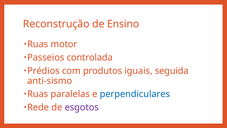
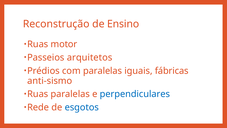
controlada: controlada -> arquitetos
com produtos: produtos -> paralelas
seguida: seguida -> fábricas
esgotos colour: purple -> blue
